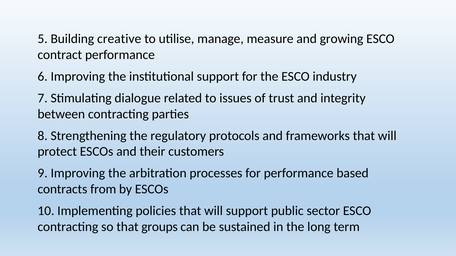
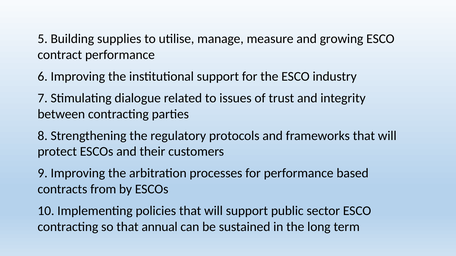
creative: creative -> supplies
groups: groups -> annual
